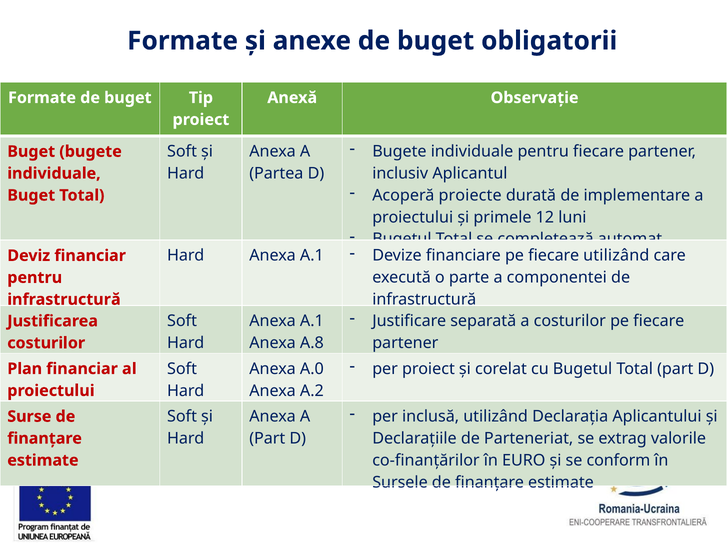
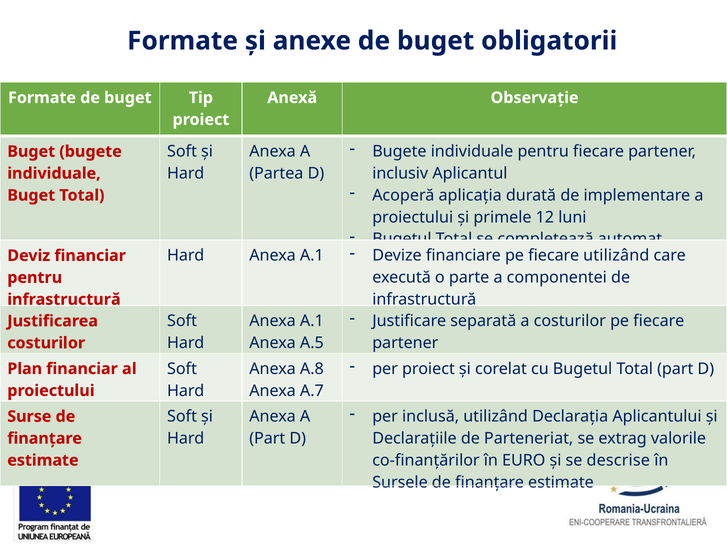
proiecte: proiecte -> aplicația
A.8: A.8 -> A.5
A.0: A.0 -> A.8
A.2: A.2 -> A.7
conform: conform -> descrise
